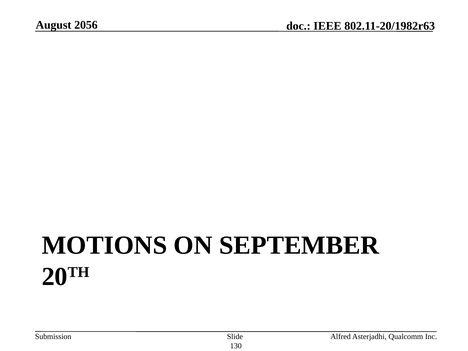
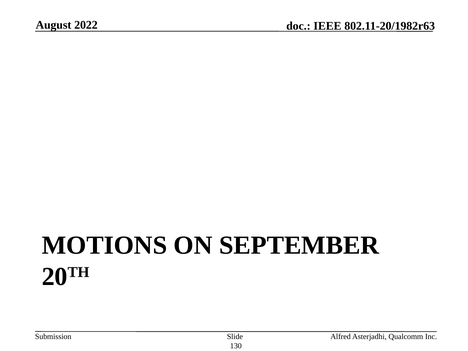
2056: 2056 -> 2022
